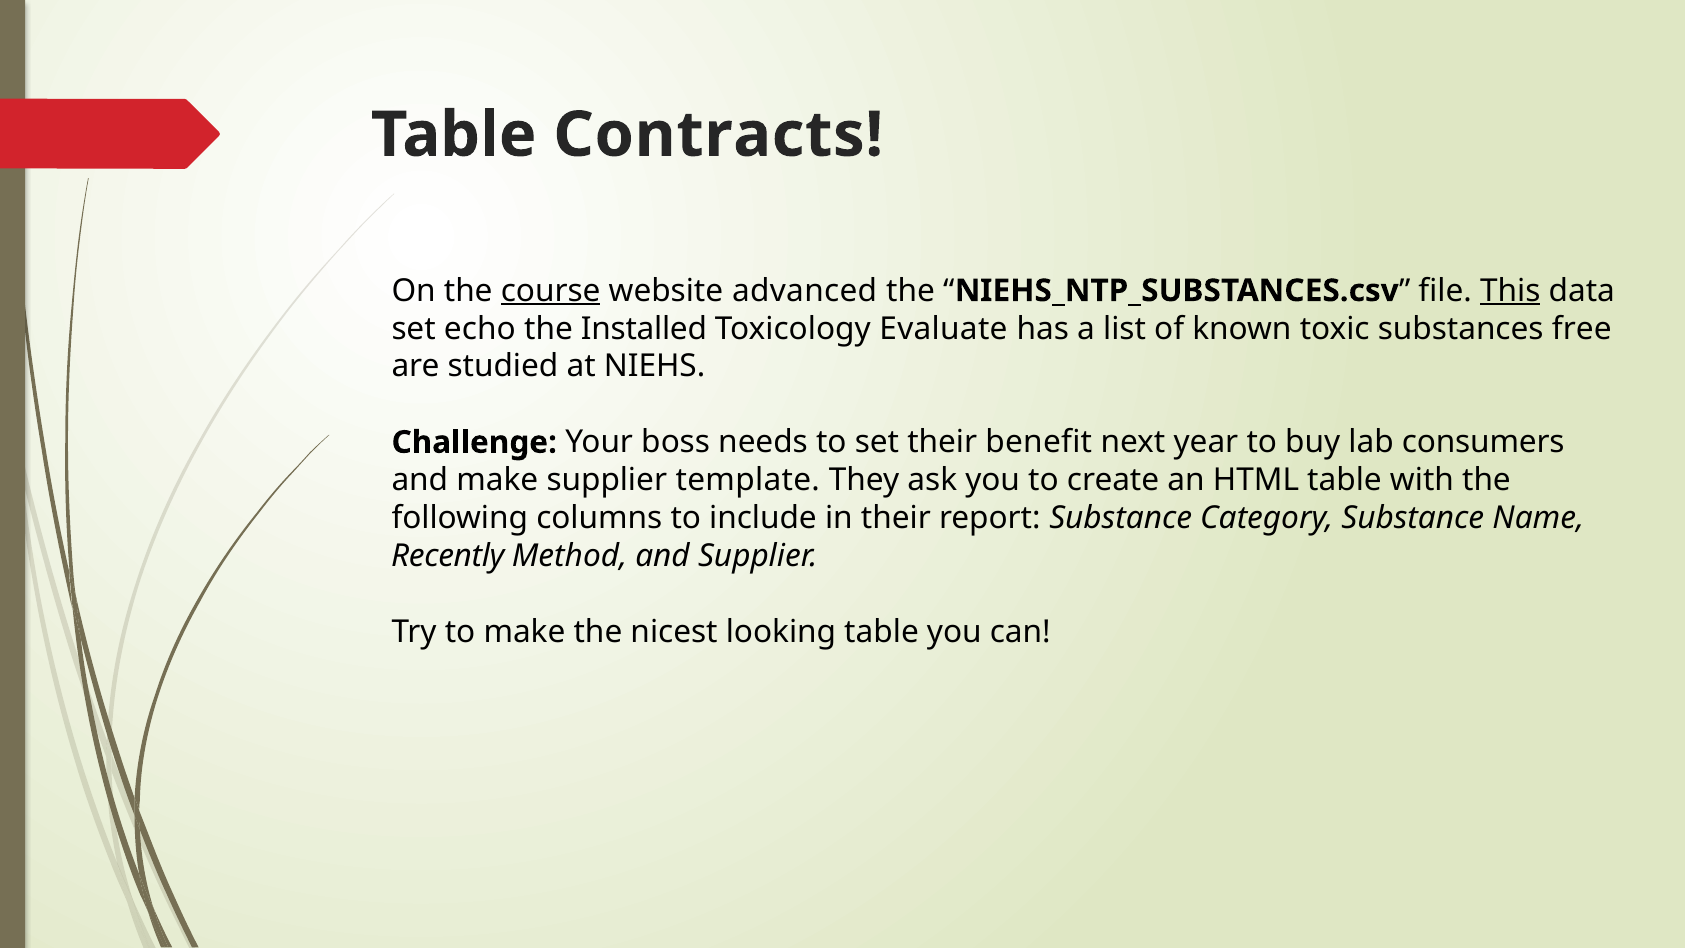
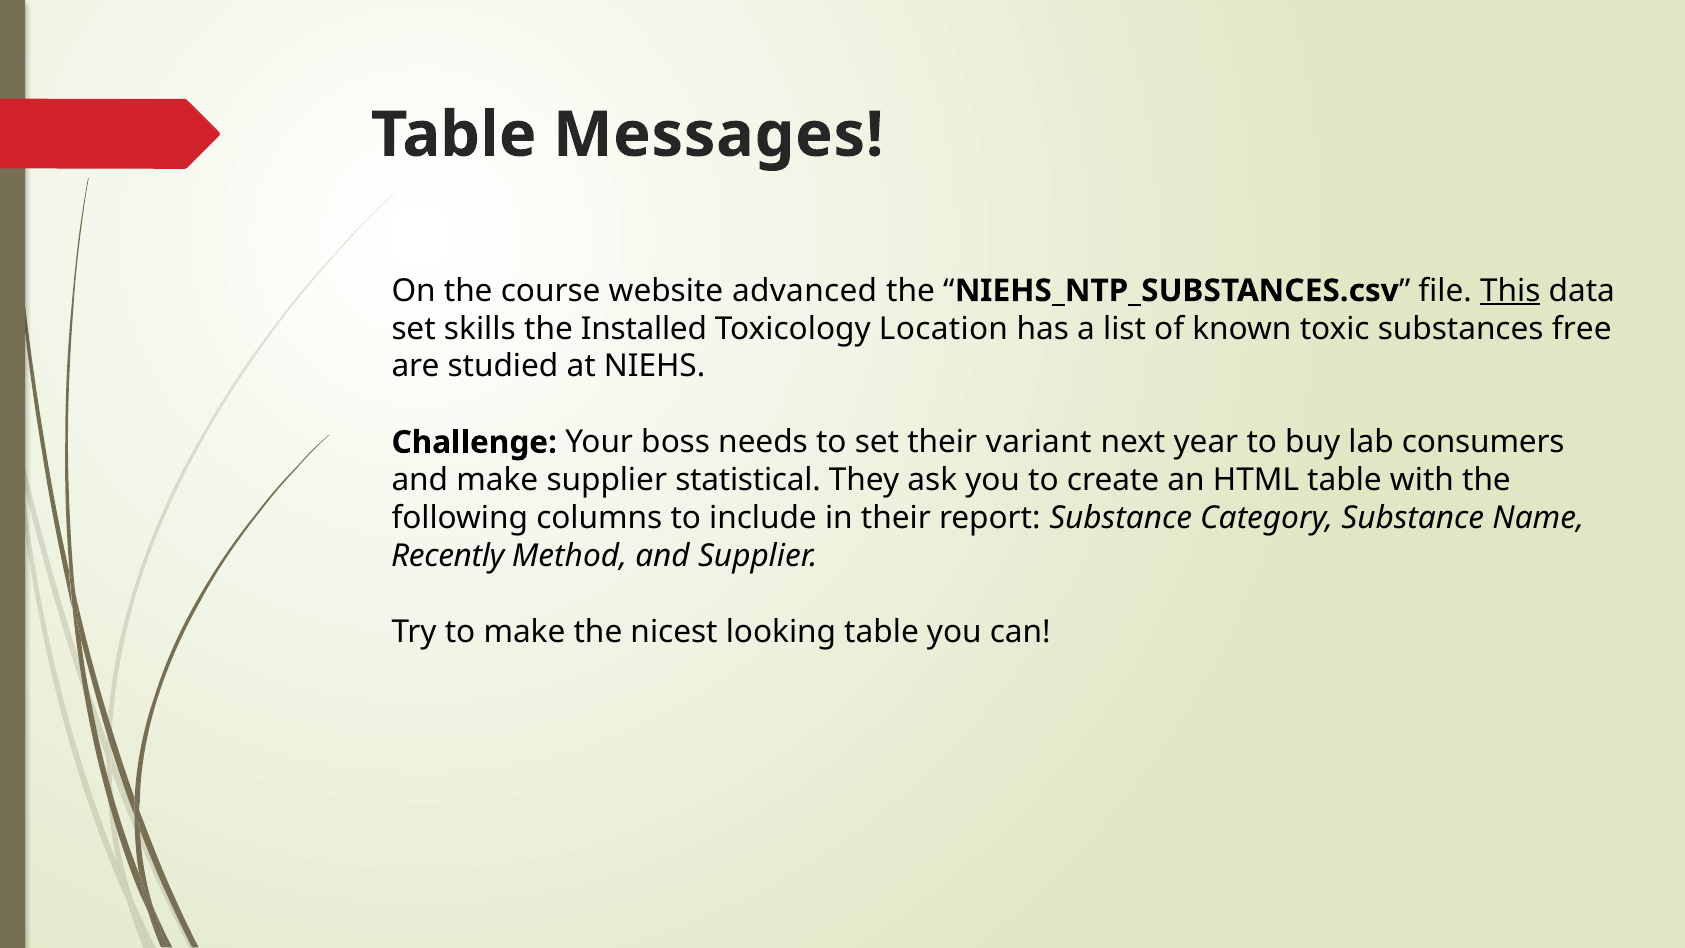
Contracts: Contracts -> Messages
course underline: present -> none
echo: echo -> skills
Evaluate: Evaluate -> Location
benefit: benefit -> variant
template: template -> statistical
